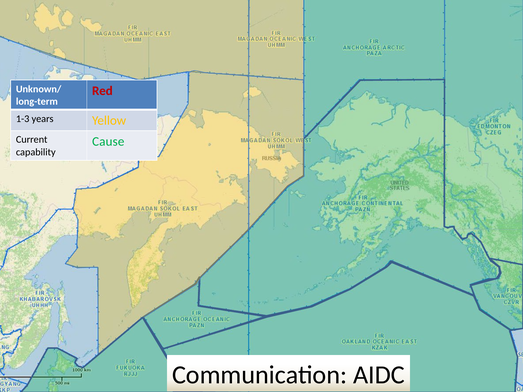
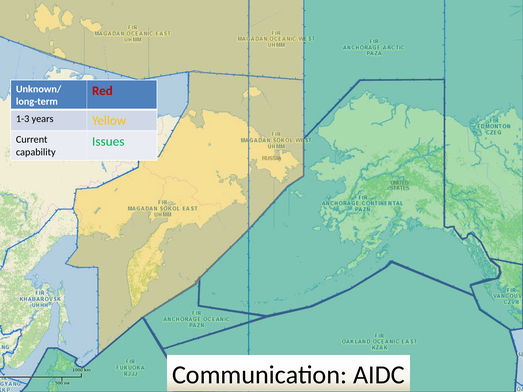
Cause: Cause -> Issues
